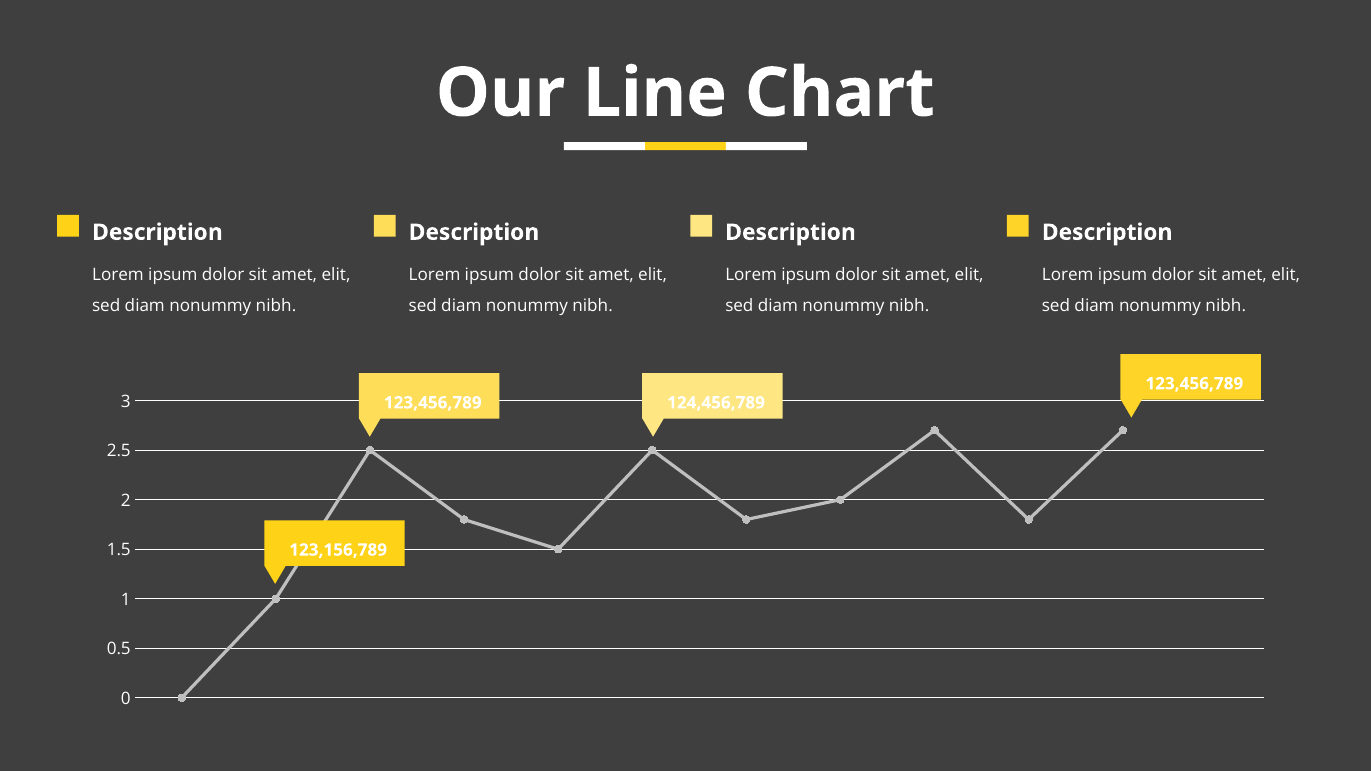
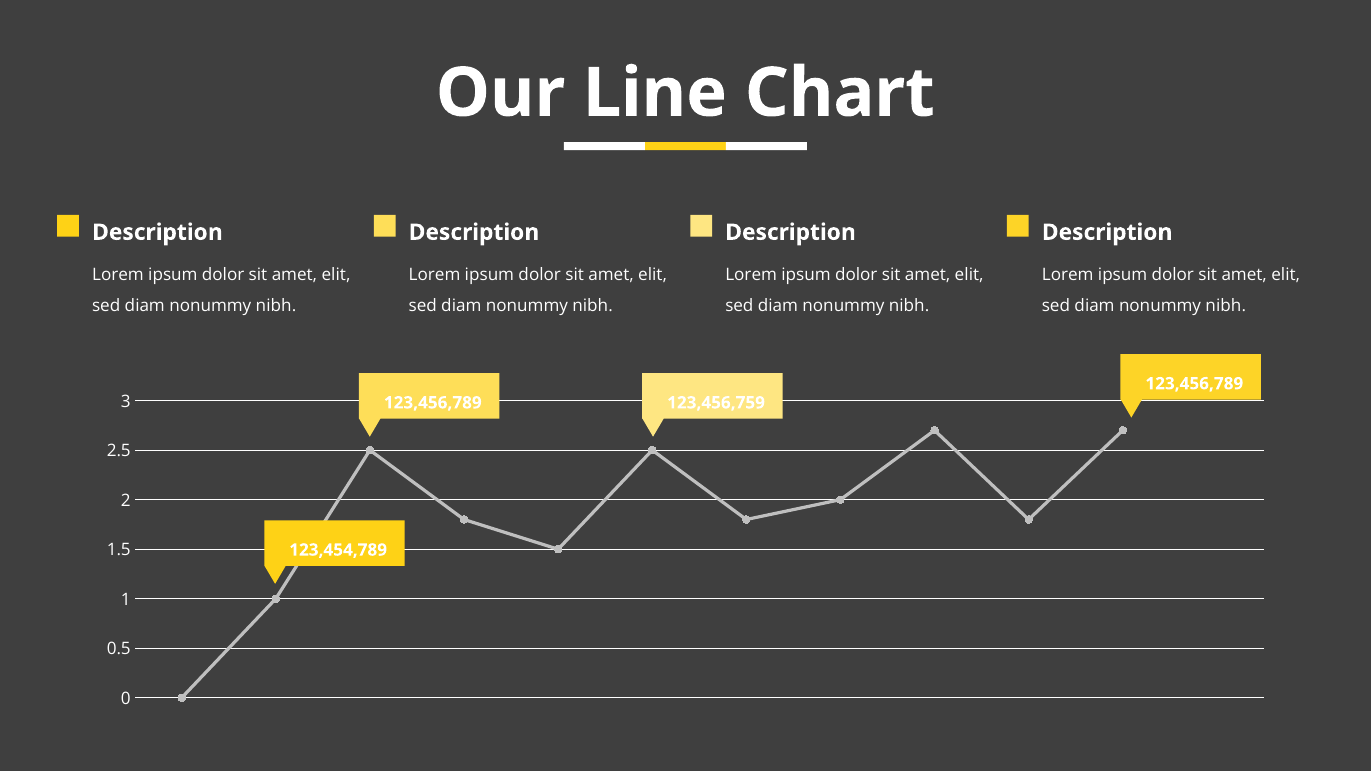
124,456,789: 124,456,789 -> 123,456,759
123,156,789: 123,156,789 -> 123,454,789
